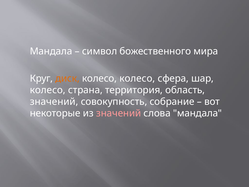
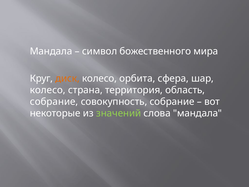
колесо колесо: колесо -> орбита
значений at (54, 102): значений -> собрание
значений at (119, 113) colour: pink -> light green
